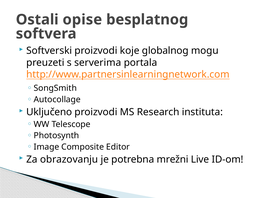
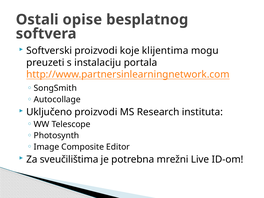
globalnog: globalnog -> klijentima
serverima: serverima -> instalaciju
obrazovanju: obrazovanju -> sveučilištima
